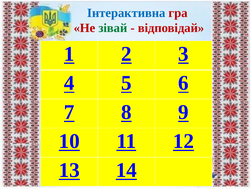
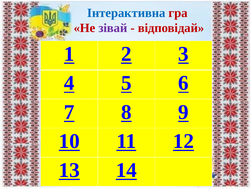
зівай colour: green -> purple
